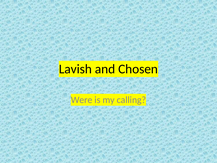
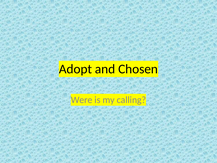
Lavish: Lavish -> Adopt
